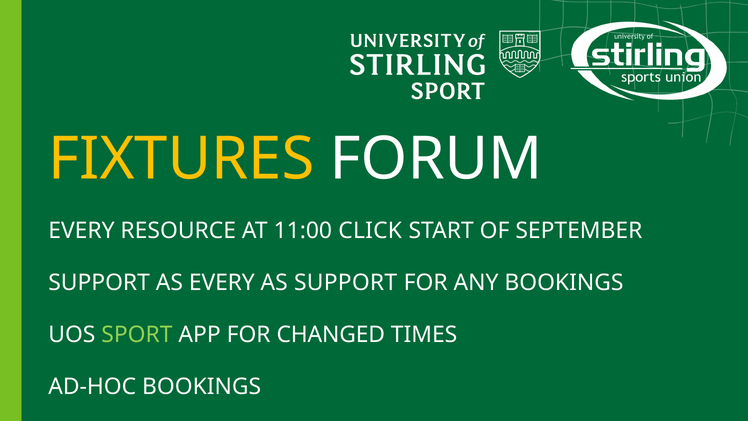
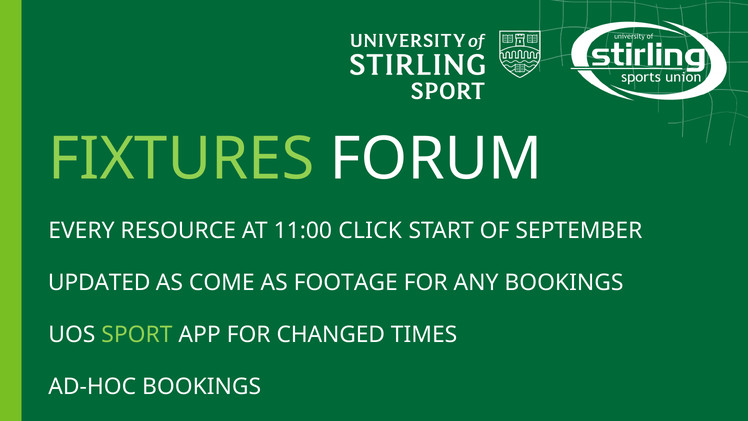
FIXTURES colour: yellow -> light green
SUPPORT at (99, 282): SUPPORT -> UPDATED
AS EVERY: EVERY -> COME
AS SUPPORT: SUPPORT -> FOOTAGE
